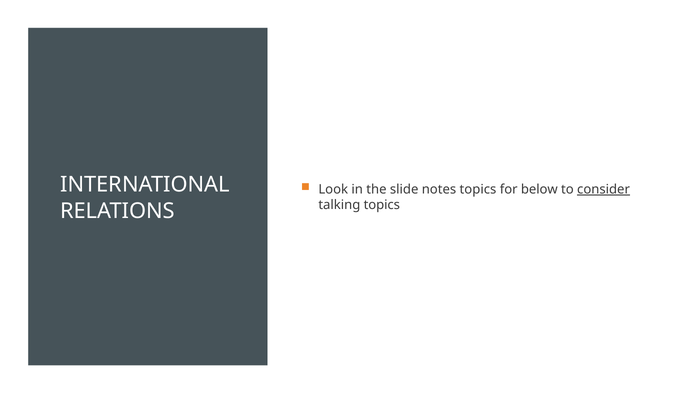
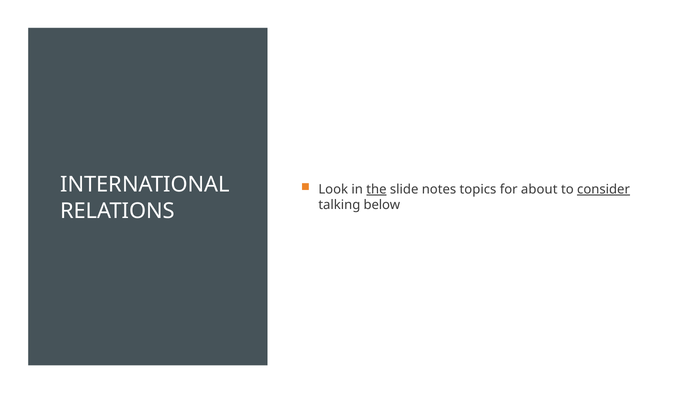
the underline: none -> present
below: below -> about
talking topics: topics -> below
